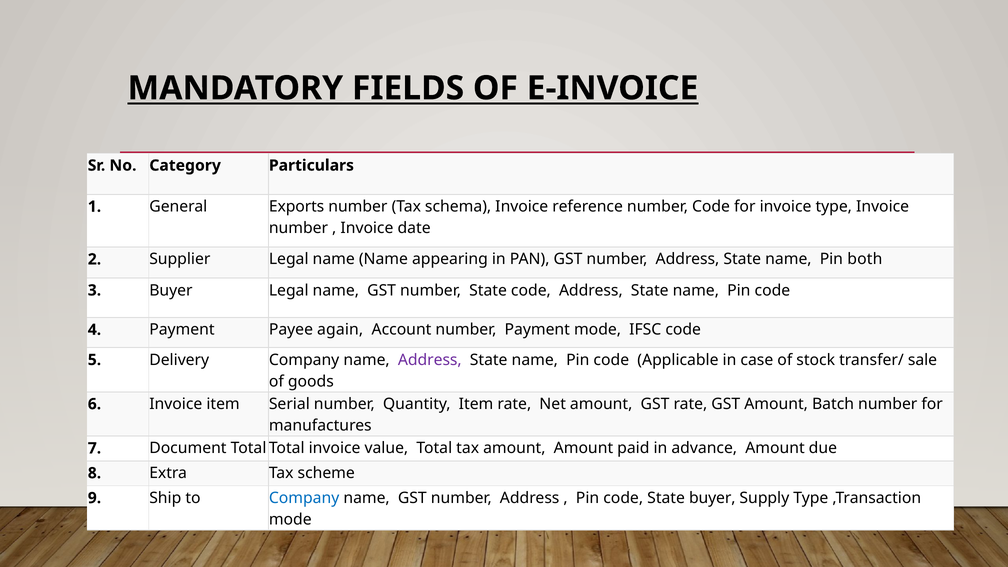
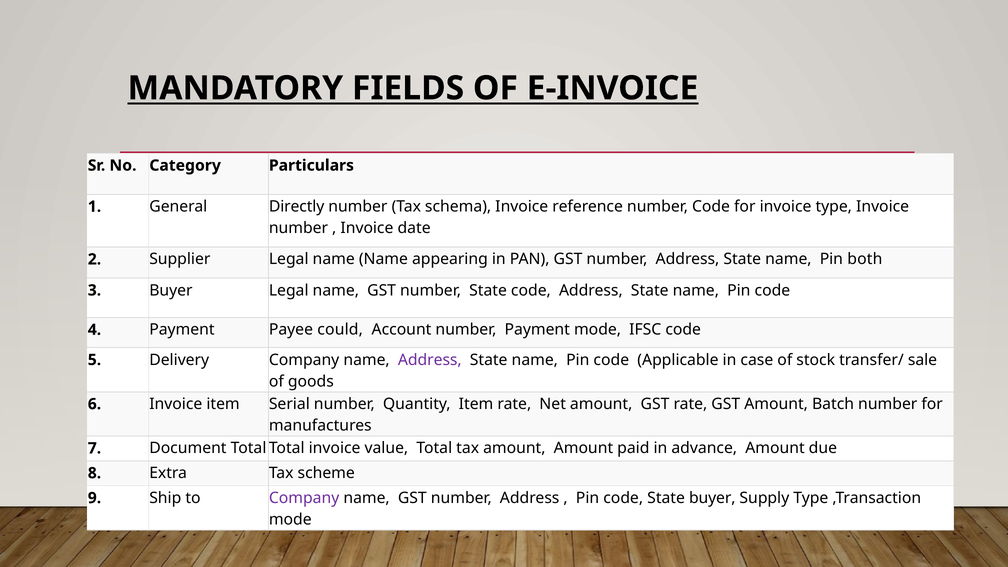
Exports: Exports -> Directly
again: again -> could
Company at (304, 498) colour: blue -> purple
